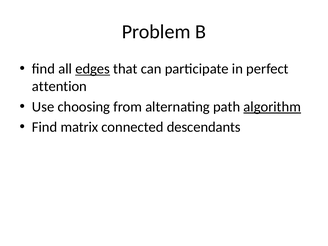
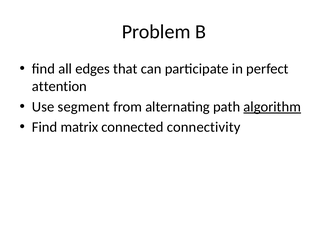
edges underline: present -> none
choosing: choosing -> segment
descendants: descendants -> connectivity
